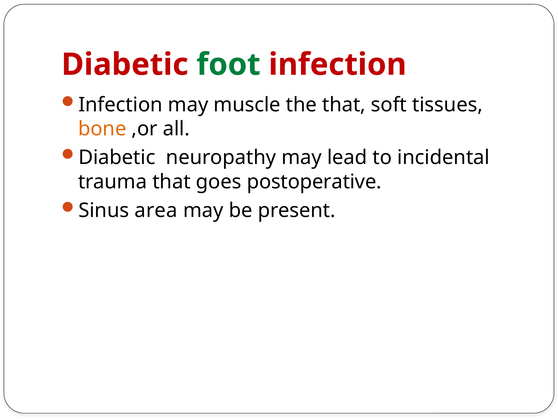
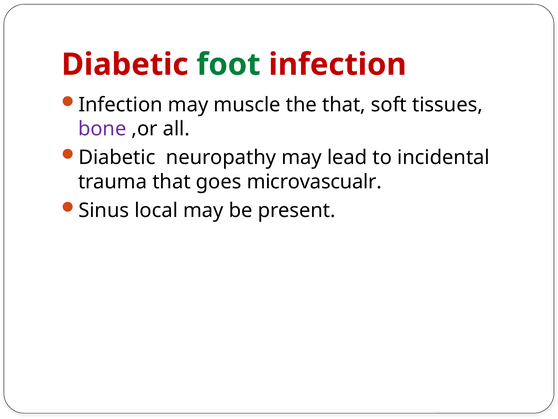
bone colour: orange -> purple
postoperative: postoperative -> microvascualr
area: area -> local
